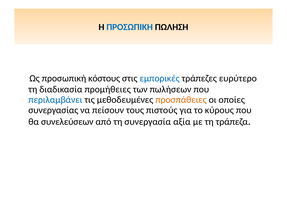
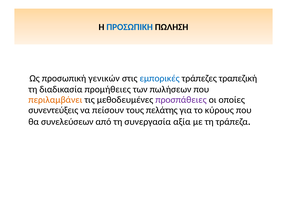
κόστους: κόστους -> γενικών
ευρύτερο: ευρύτερο -> τραπεζική
περιλαμβάνει colour: blue -> orange
προσπάθειες colour: orange -> purple
συνεργασίας: συνεργασίας -> συνεντεύξεις
πιστούς: πιστούς -> πελάτης
